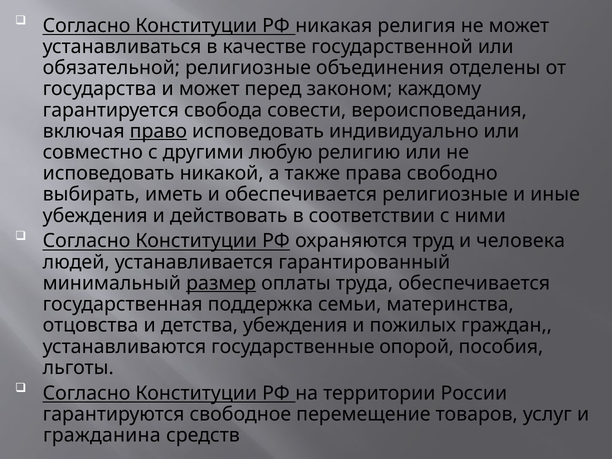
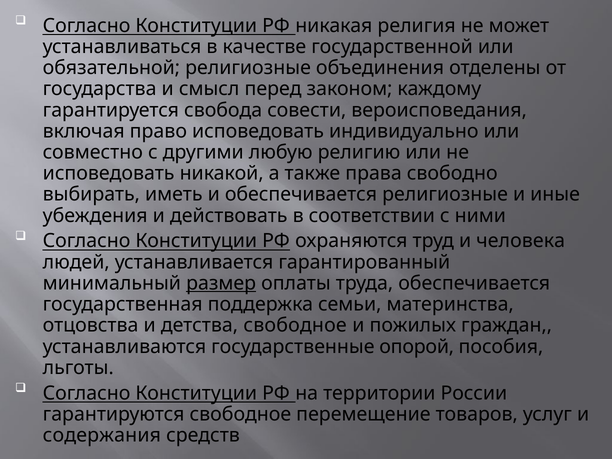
и может: может -> смысл
право underline: present -> none
детства убеждения: убеждения -> свободное
гражданина: гражданина -> содержания
